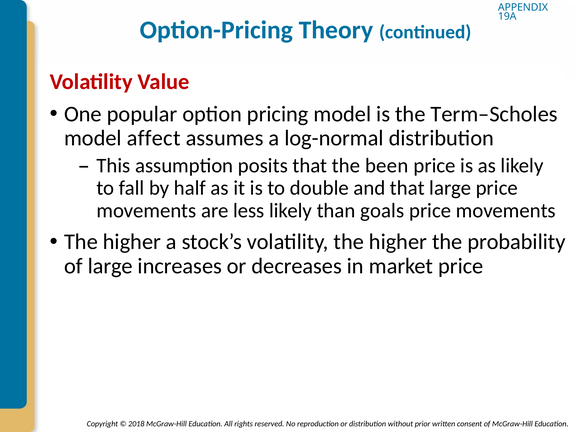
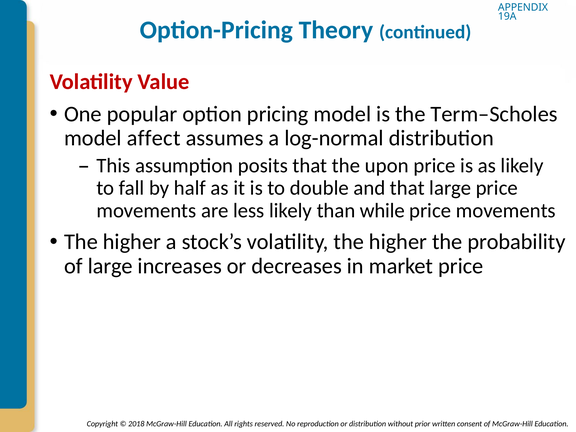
been: been -> upon
goals: goals -> while
